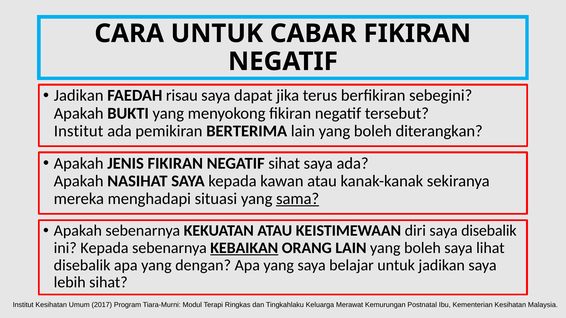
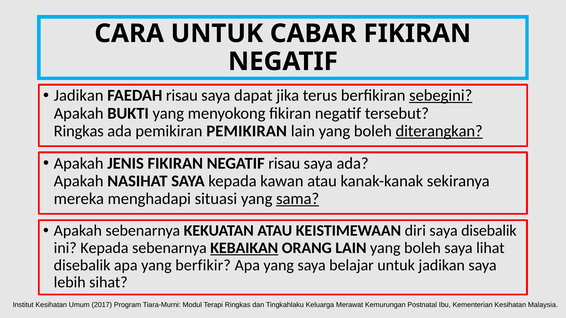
sebegini underline: none -> present
Institut at (79, 131): Institut -> Ringkas
pemikiran BERTERIMA: BERTERIMA -> PEMIKIRAN
diterangkan underline: none -> present
NEGATIF sihat: sihat -> risau
dengan: dengan -> berfikir
